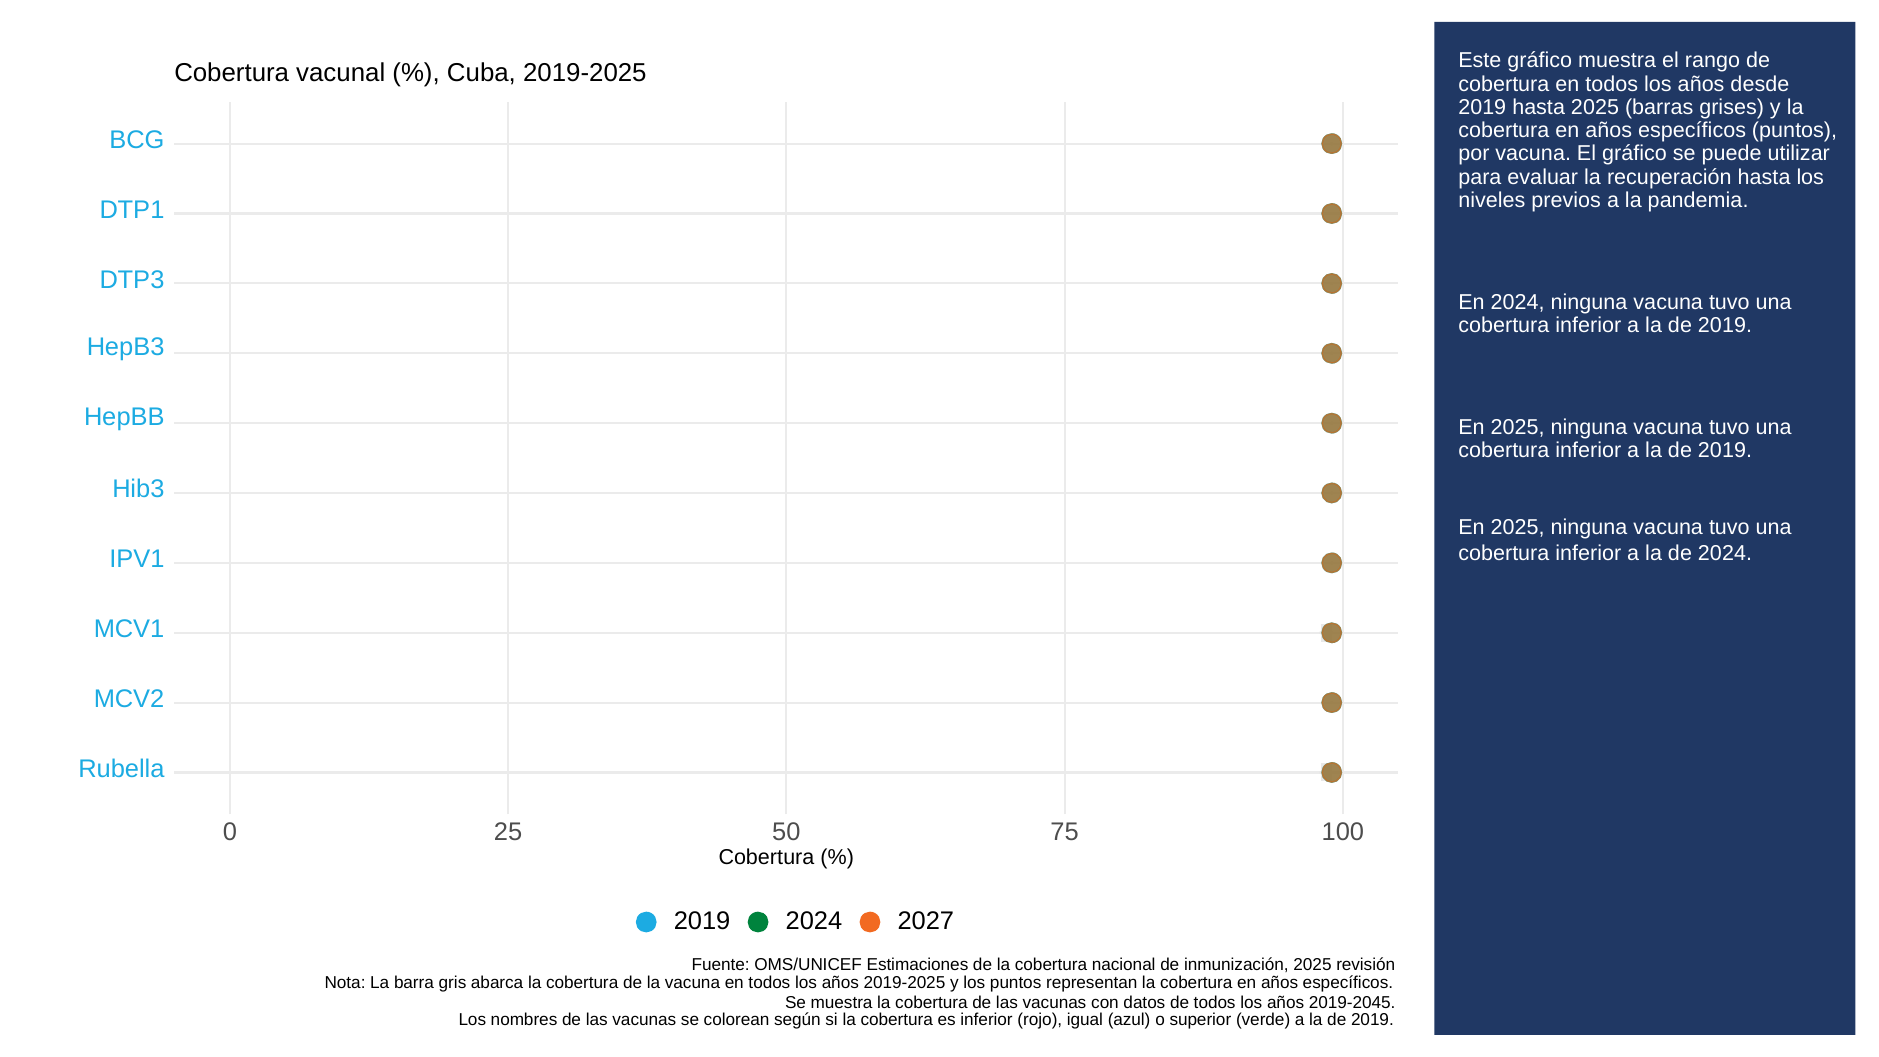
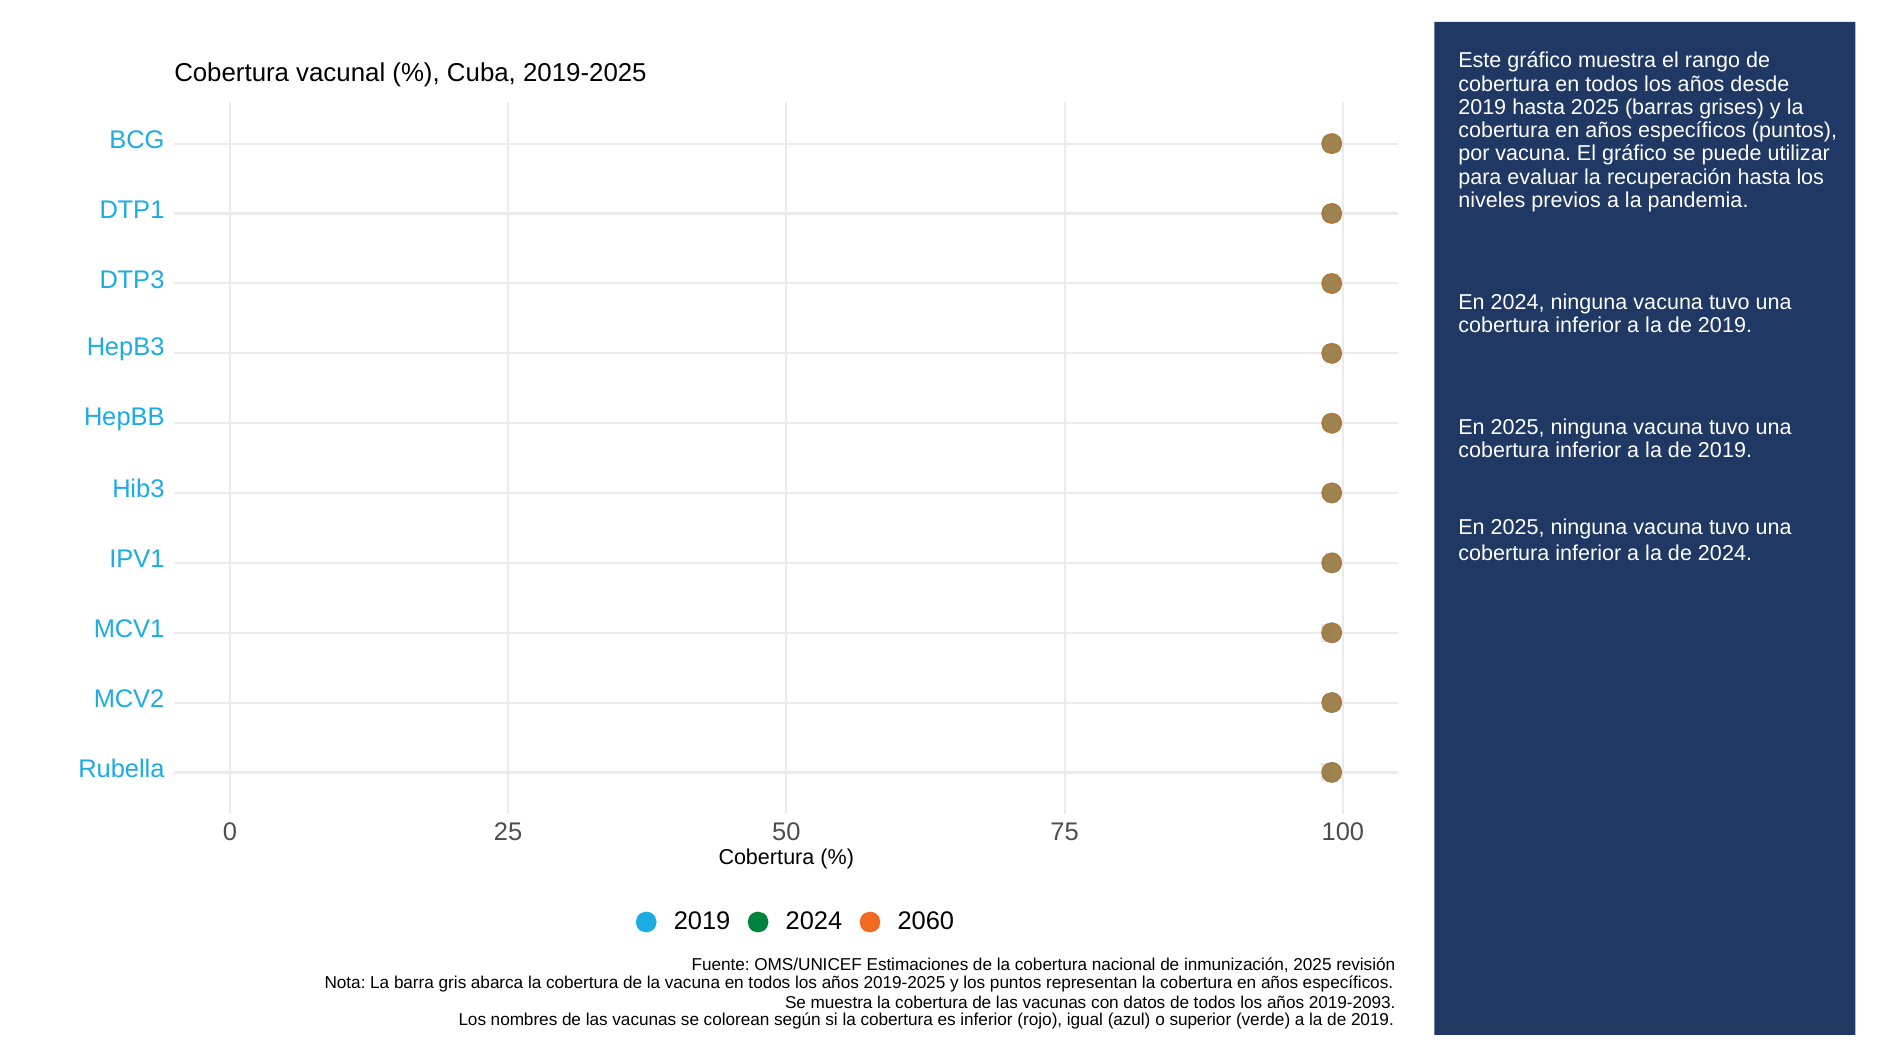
2027: 2027 -> 2060
2019-2045: 2019-2045 -> 2019-2093
